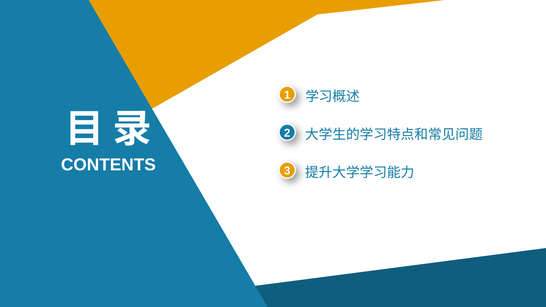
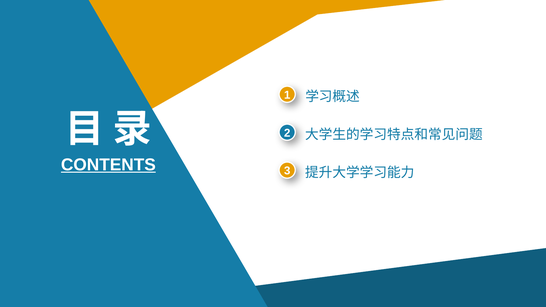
CONTENTS underline: none -> present
